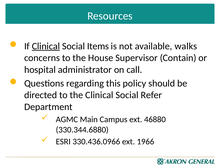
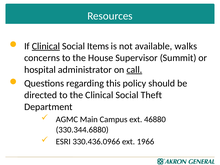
Contain: Contain -> Summit
call underline: none -> present
Refer: Refer -> Theft
